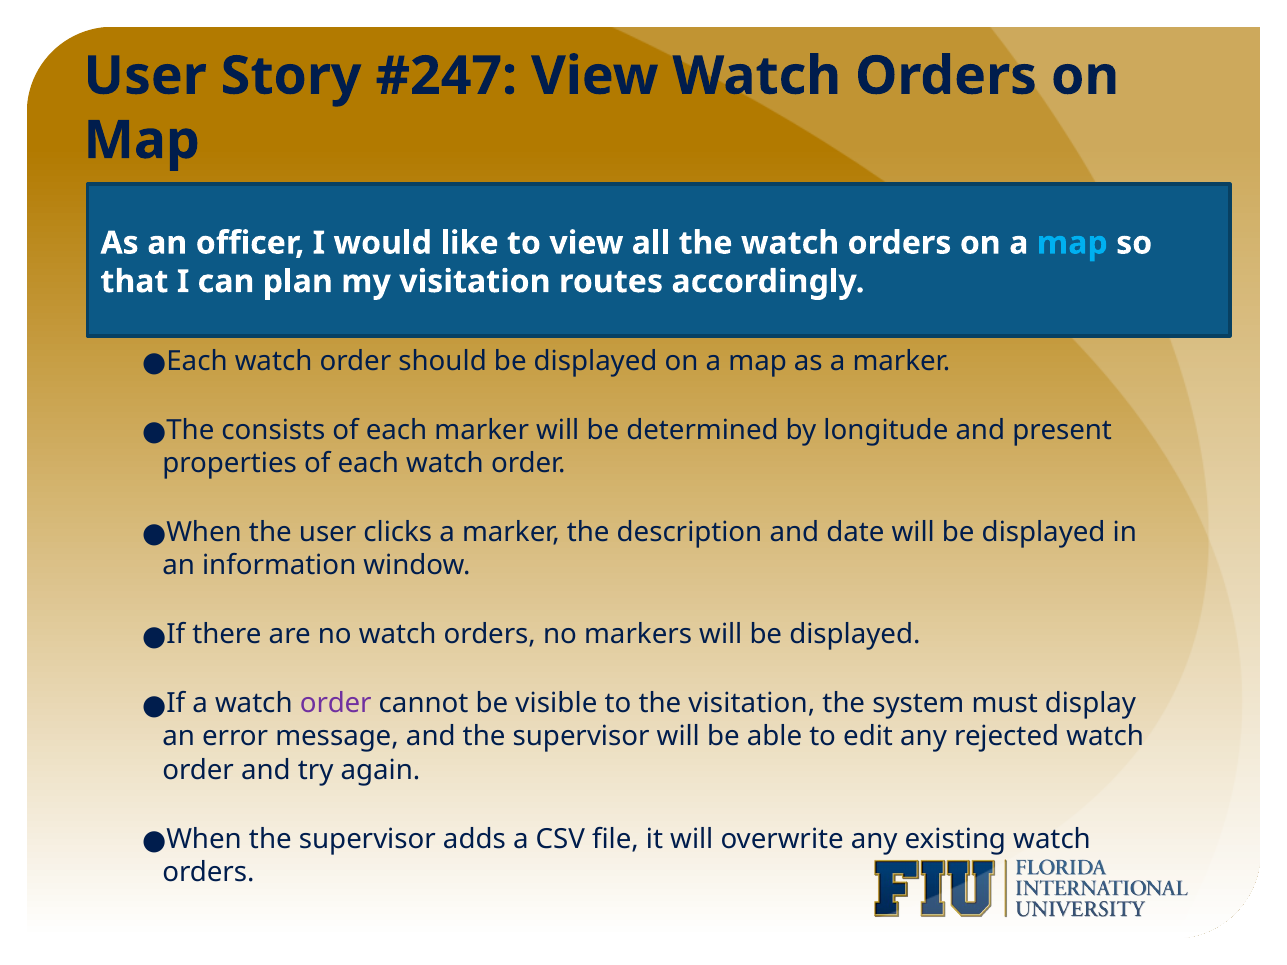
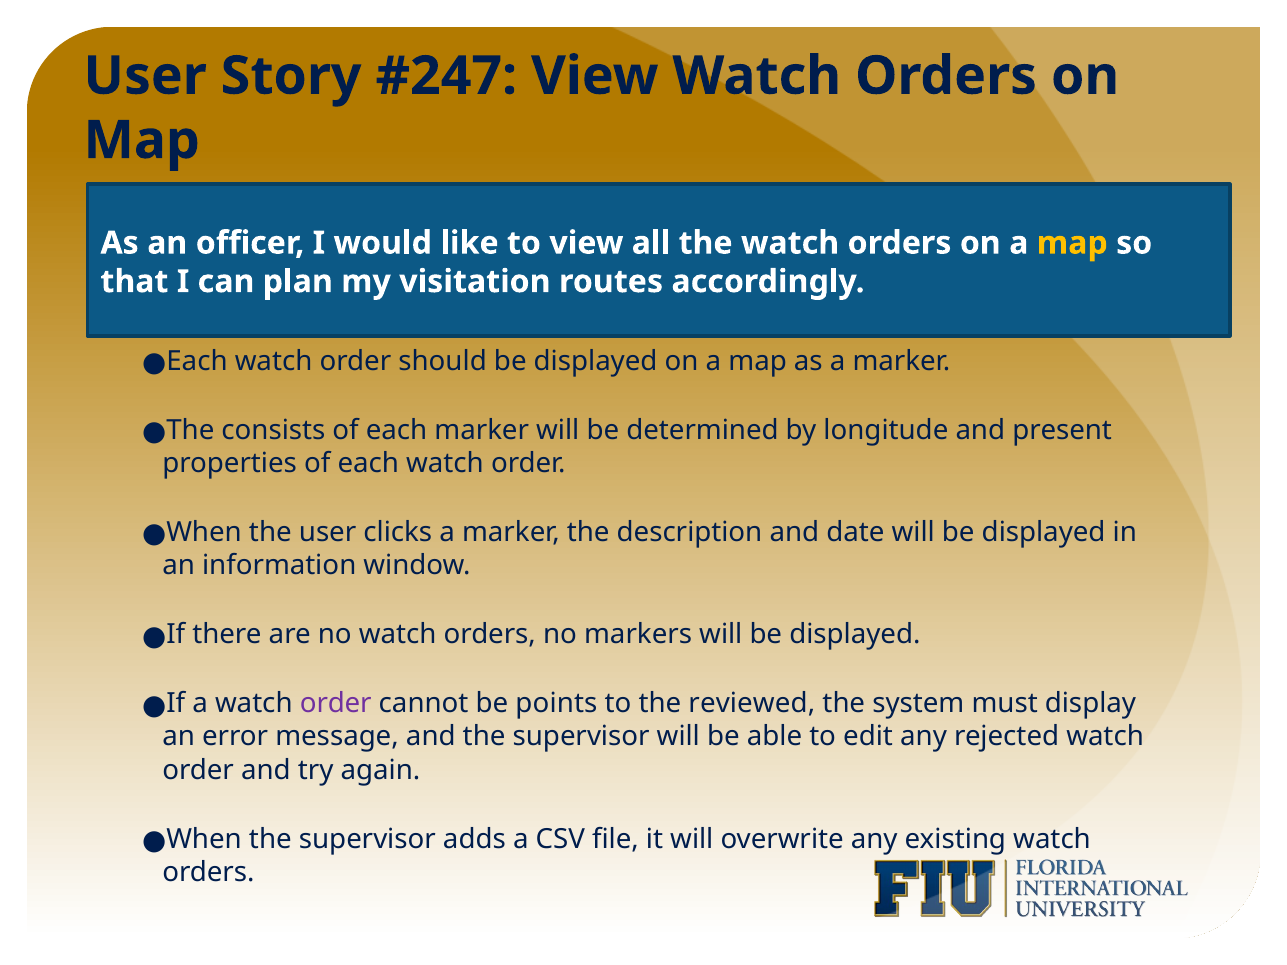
map at (1072, 243) colour: light blue -> yellow
visible: visible -> points
the visitation: visitation -> reviewed
